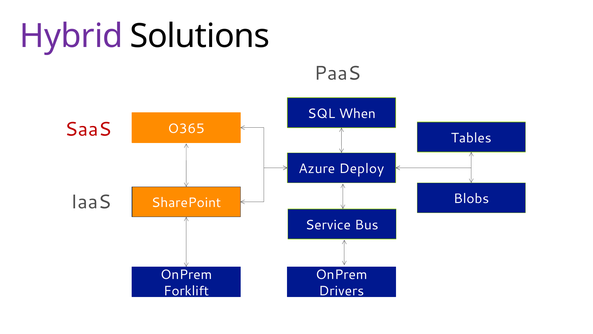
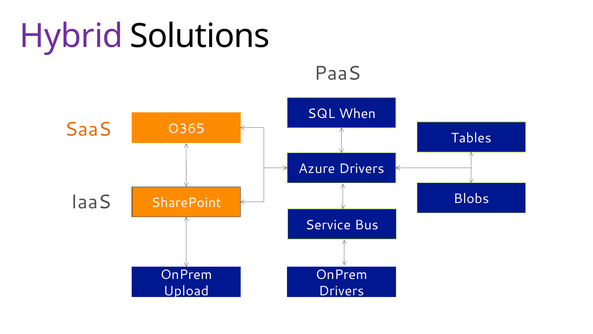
SaaS colour: red -> orange
Azure Deploy: Deploy -> Drivers
Forklift: Forklift -> Upload
